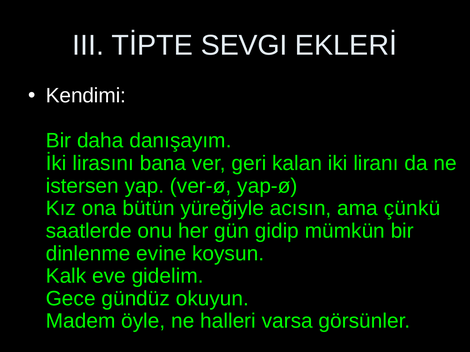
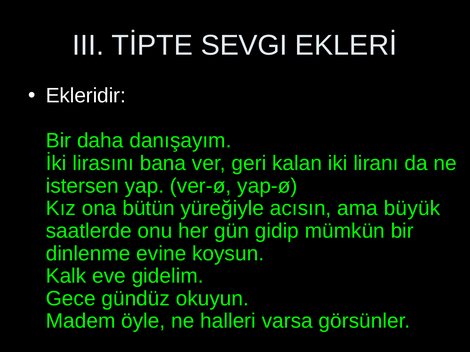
Kendimi: Kendimi -> Ekleridir
çünkü: çünkü -> büyük
